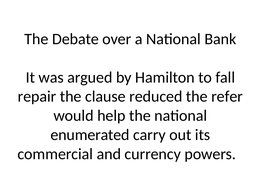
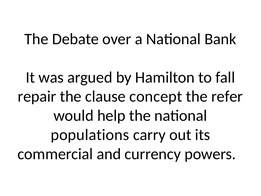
reduced: reduced -> concept
enumerated: enumerated -> populations
